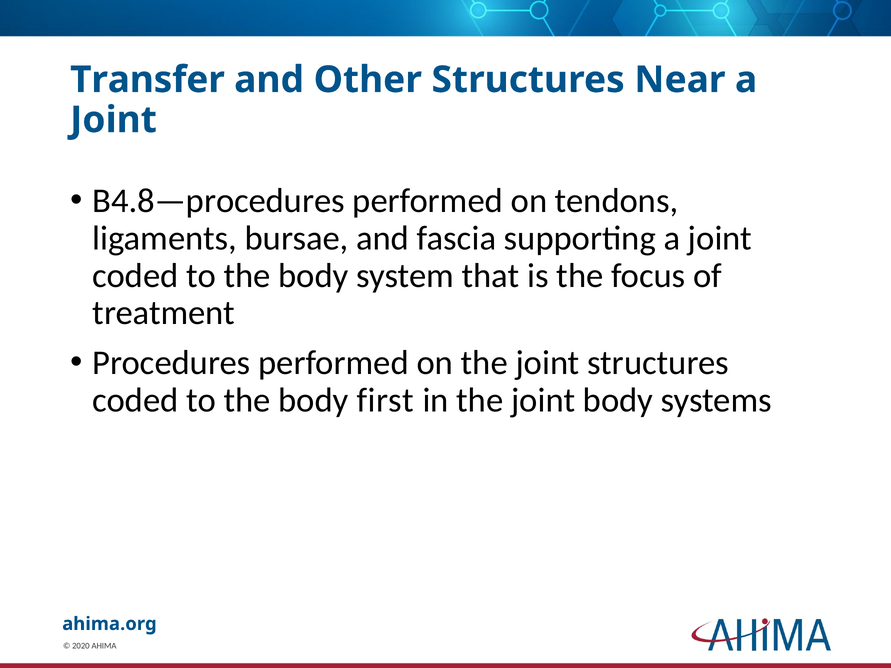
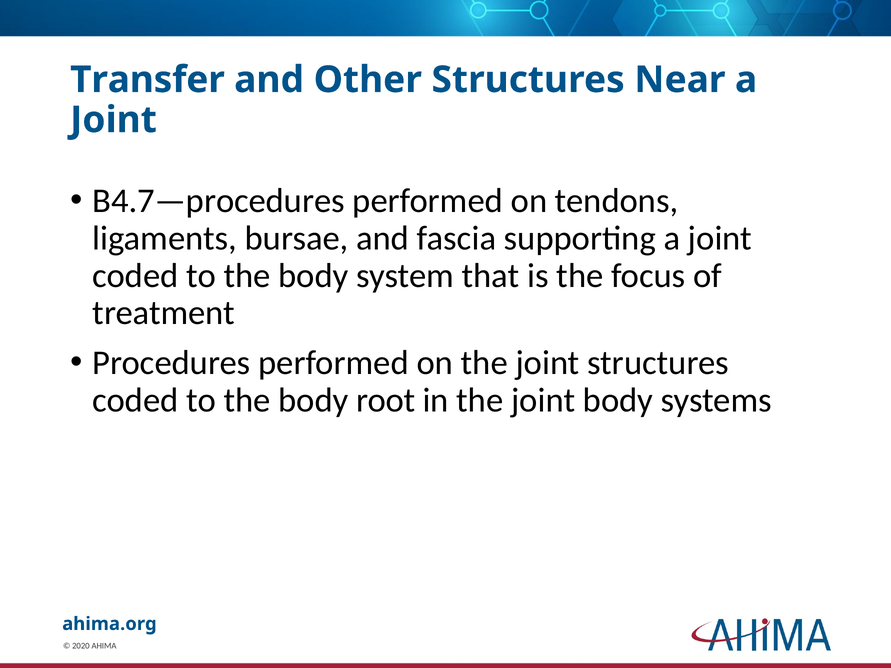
B4.8—procedures: B4.8—procedures -> B4.7—procedures
first: first -> root
